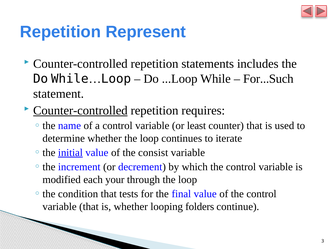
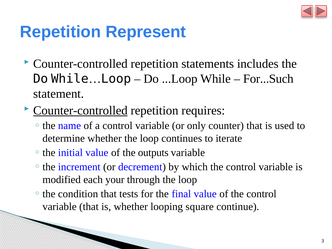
least: least -> only
initial underline: present -> none
consist: consist -> outputs
folders: folders -> square
